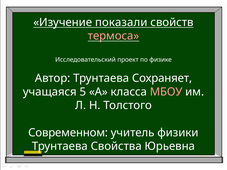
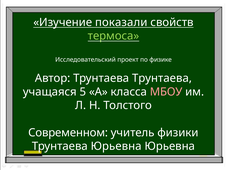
термоса colour: pink -> light green
Трунтаева Сохраняет: Сохраняет -> Трунтаева
Трунтаева Свойства: Свойства -> Юрьевна
